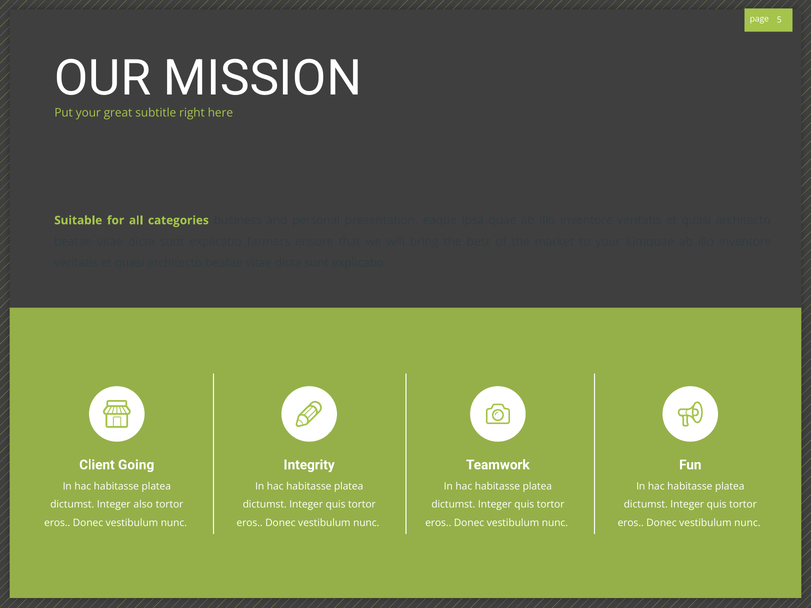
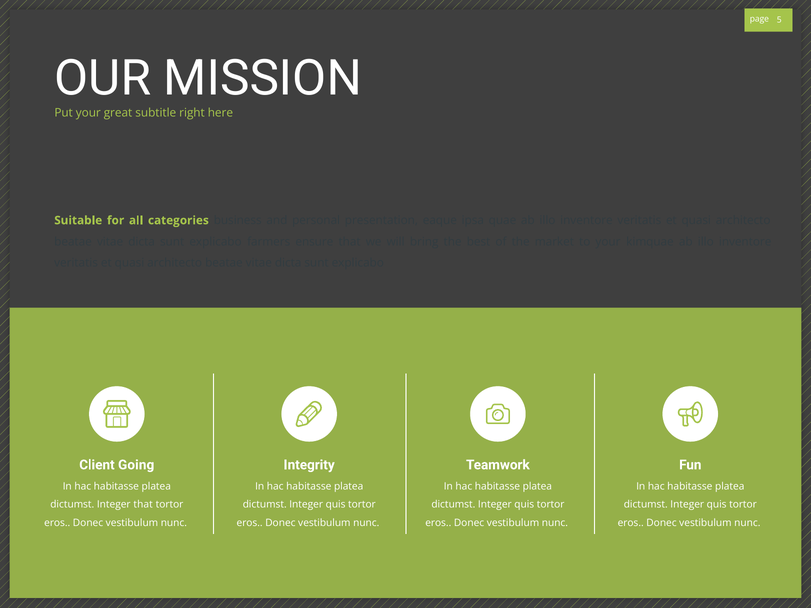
Integer also: also -> that
